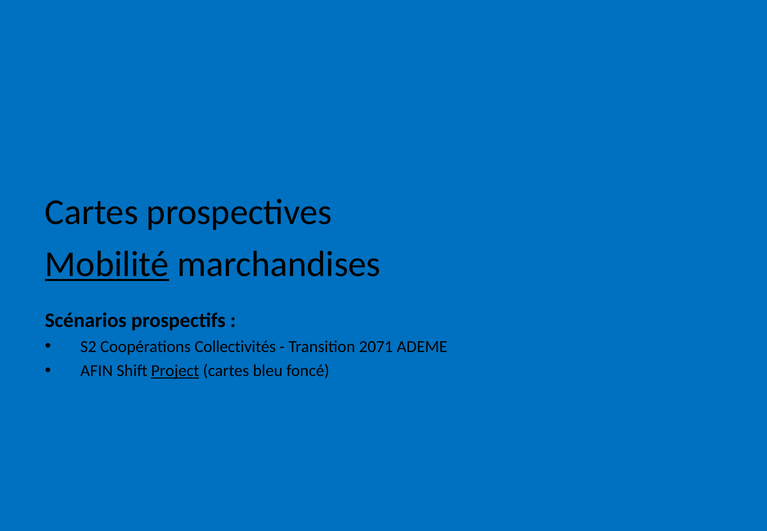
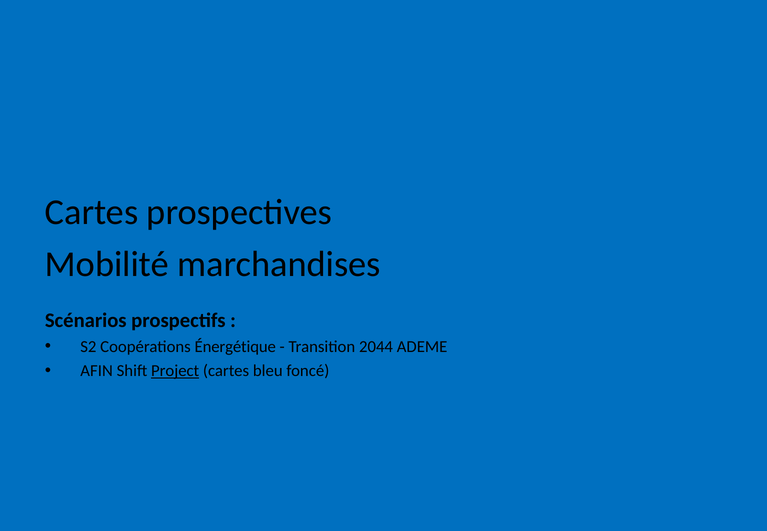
Mobilité underline: present -> none
Collectivités: Collectivités -> Énergétique
2071: 2071 -> 2044
